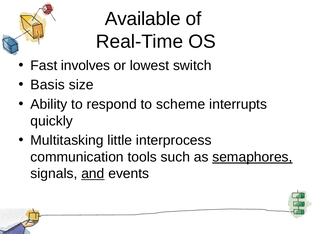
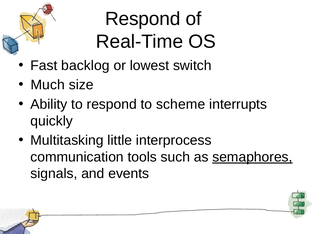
Available at (143, 19): Available -> Respond
involves: involves -> backlog
Basis: Basis -> Much
and underline: present -> none
